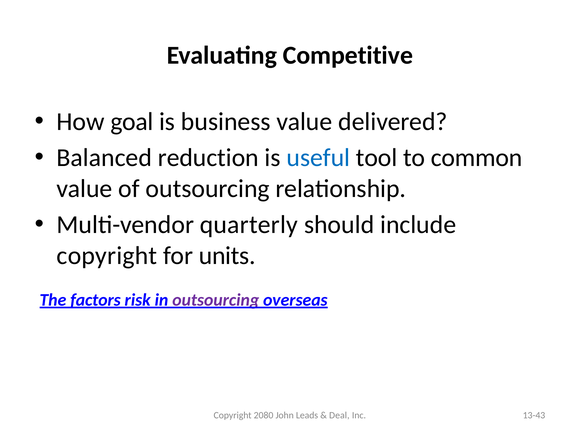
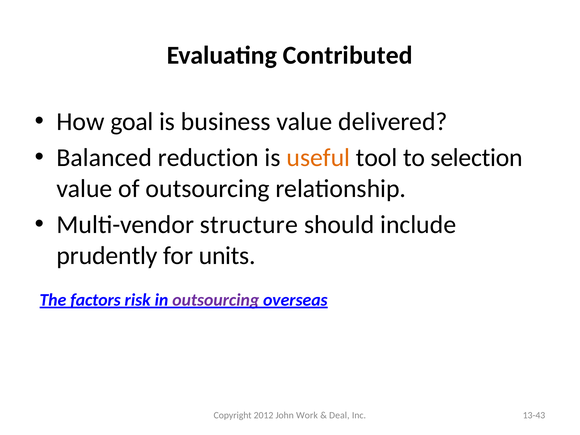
Competitive: Competitive -> Contributed
useful colour: blue -> orange
common: common -> selection
quarterly: quarterly -> structure
copyright at (107, 256): copyright -> prudently
2080: 2080 -> 2012
Leads: Leads -> Work
